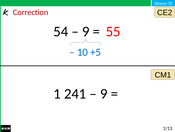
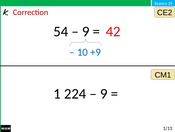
55: 55 -> 42
+5: +5 -> +9
241: 241 -> 224
